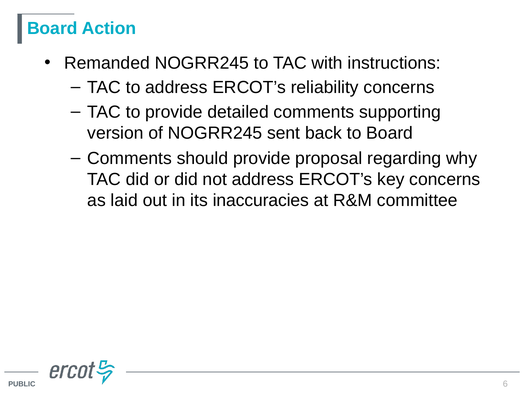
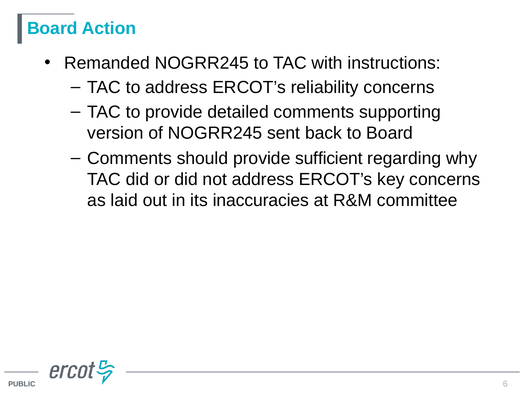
proposal: proposal -> sufficient
